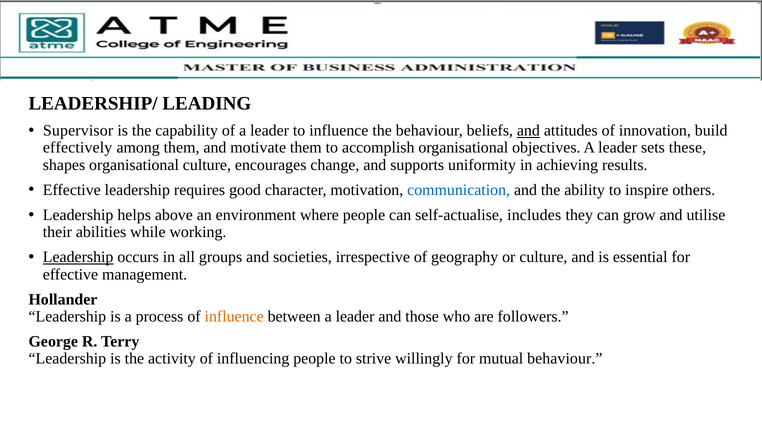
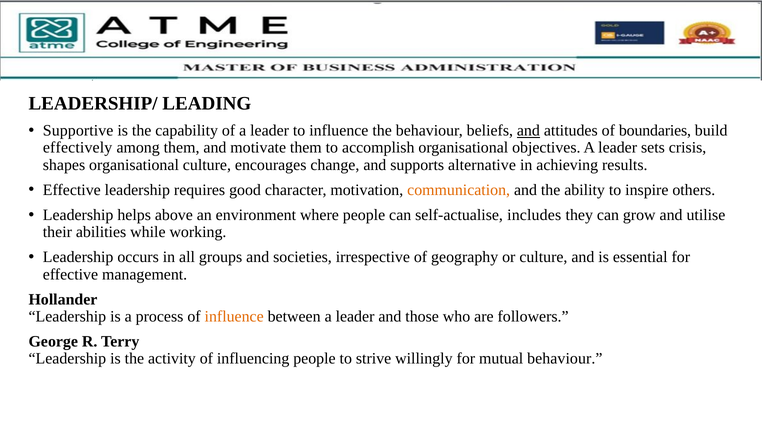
Supervisor: Supervisor -> Supportive
innovation: innovation -> boundaries
these: these -> crisis
uniformity: uniformity -> alternative
communication colour: blue -> orange
Leadership at (78, 258) underline: present -> none
